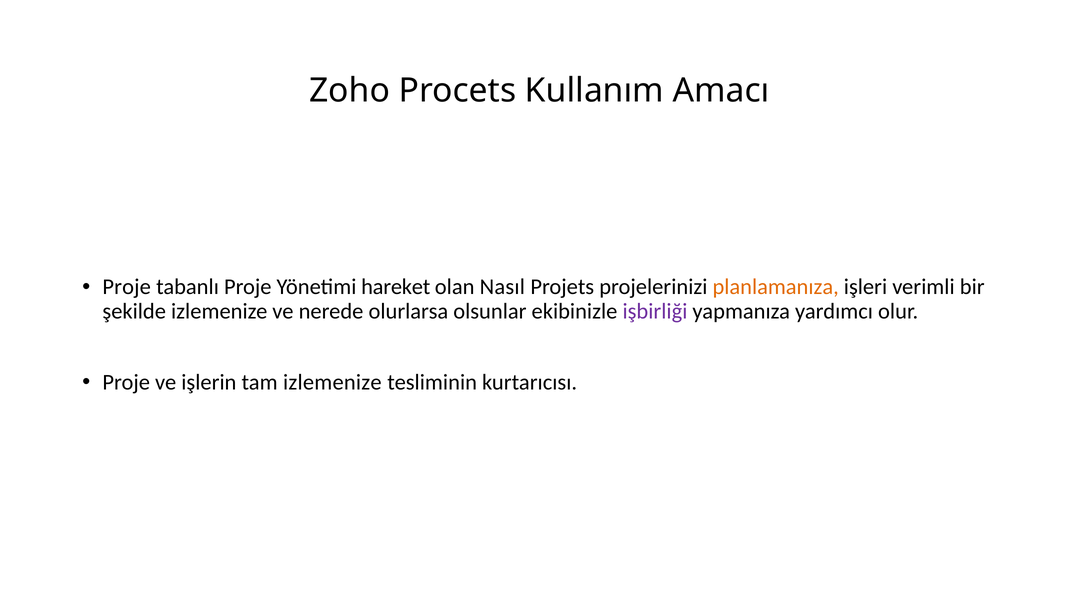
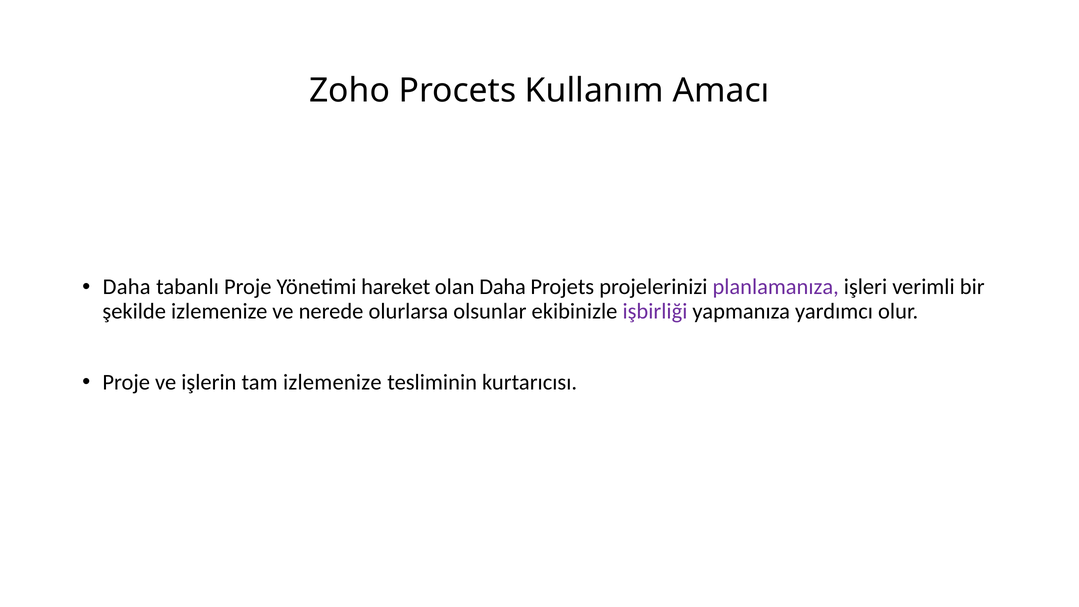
Proje at (127, 287): Proje -> Daha
olan Nasıl: Nasıl -> Daha
planlamanıza colour: orange -> purple
